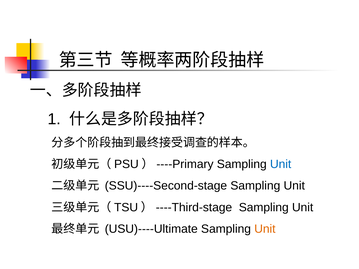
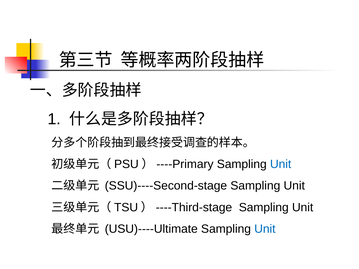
Unit at (265, 229) colour: orange -> blue
